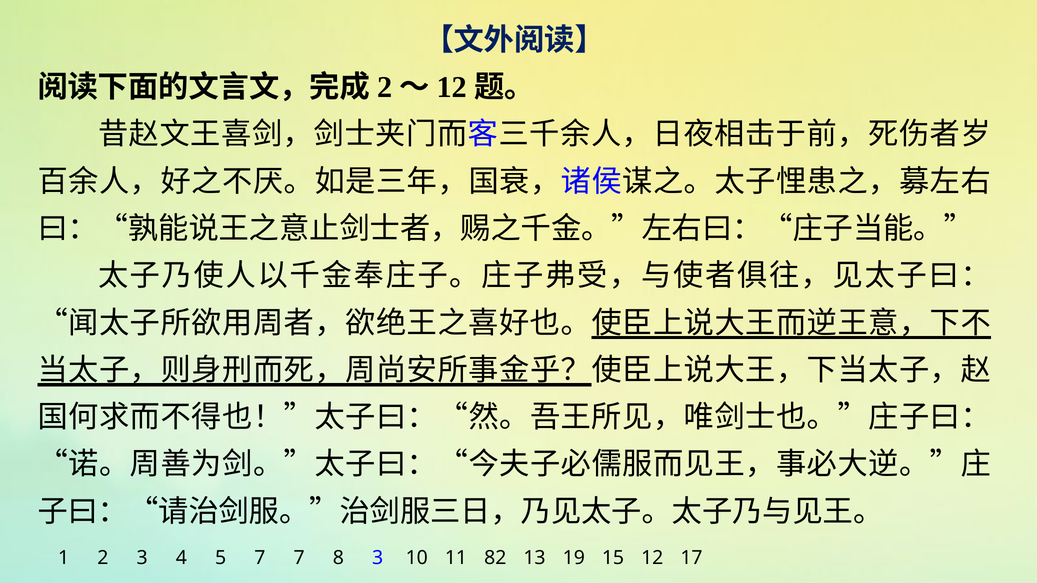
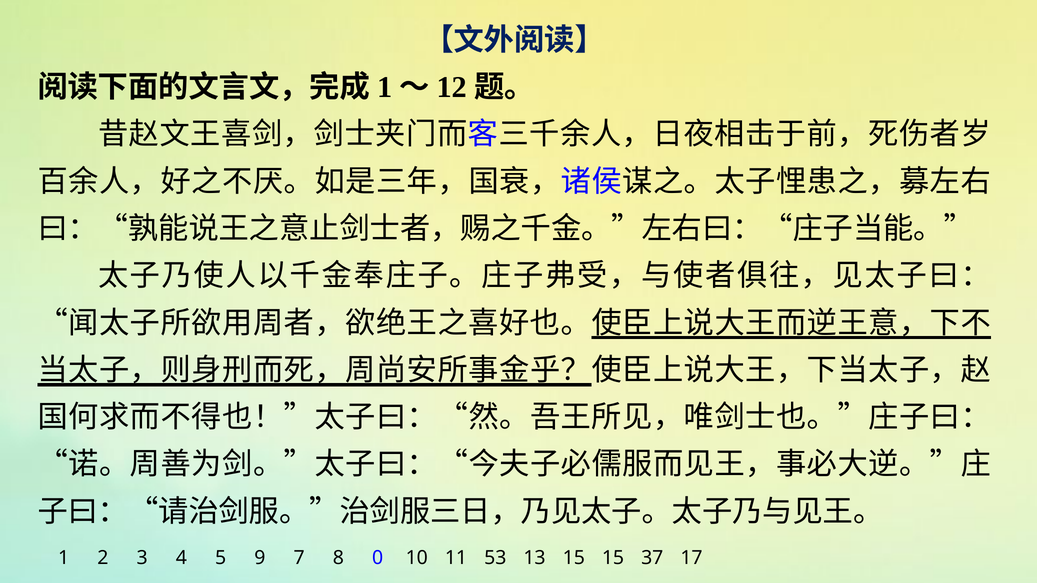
2 at (385, 87): 2 -> 1
5 7: 7 -> 9
8 3: 3 -> 0
82: 82 -> 53
13 19: 19 -> 15
15 12: 12 -> 37
